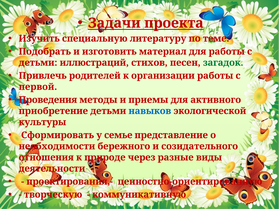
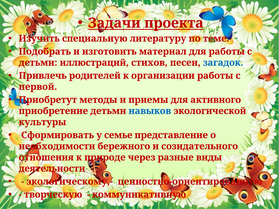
загадок colour: green -> blue
Проведения: Проведения -> Приобретут
проектирования,-: проектирования,- -> экологическому,-
